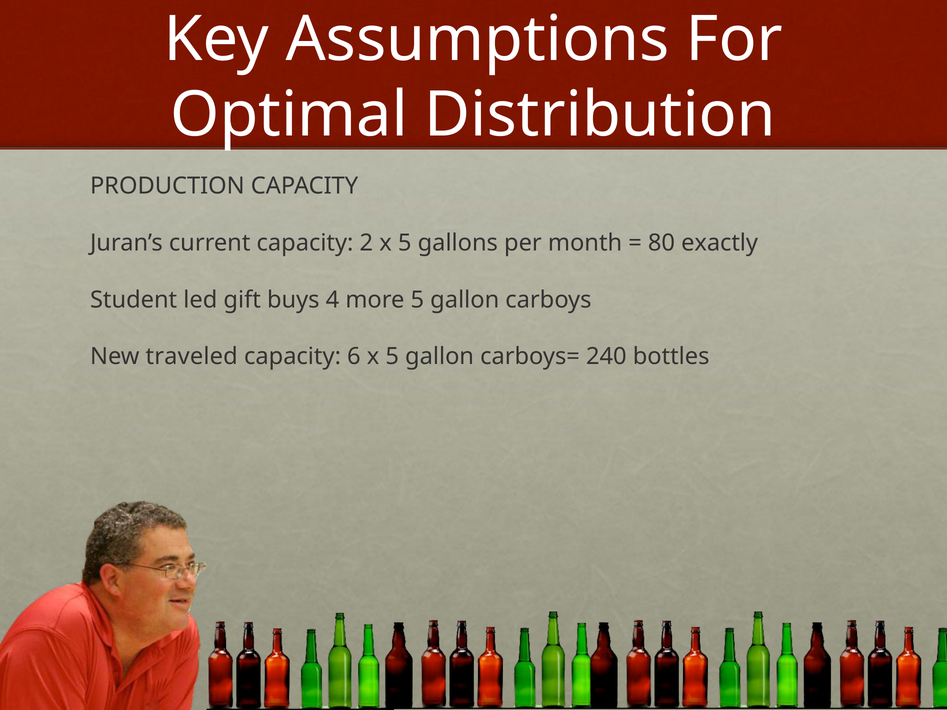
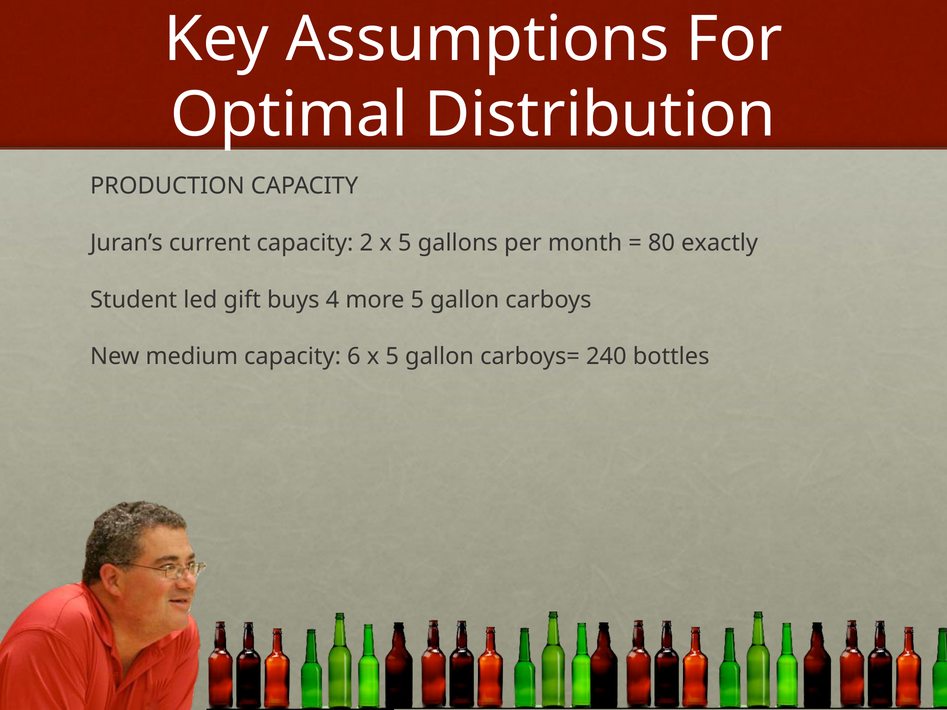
traveled: traveled -> medium
